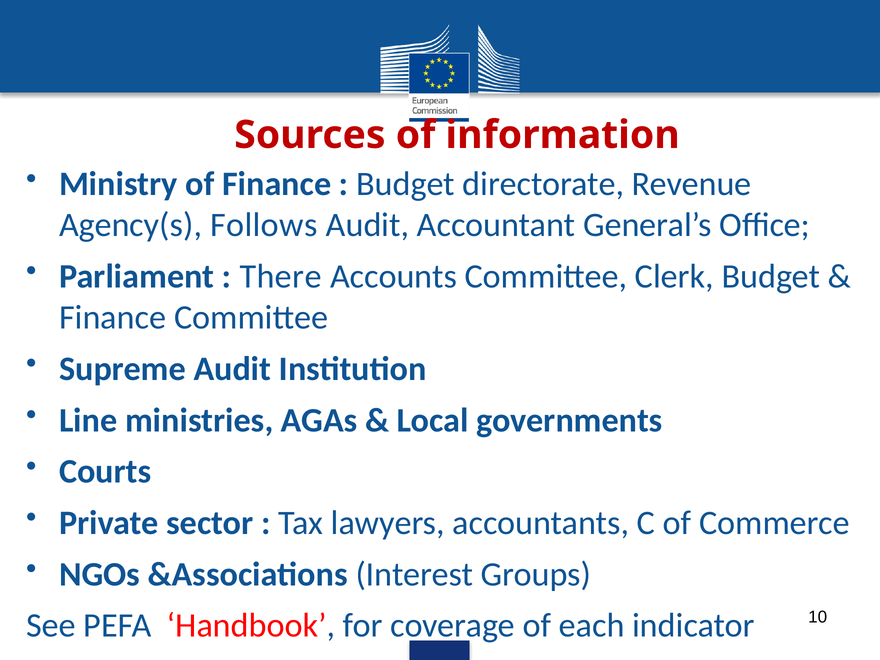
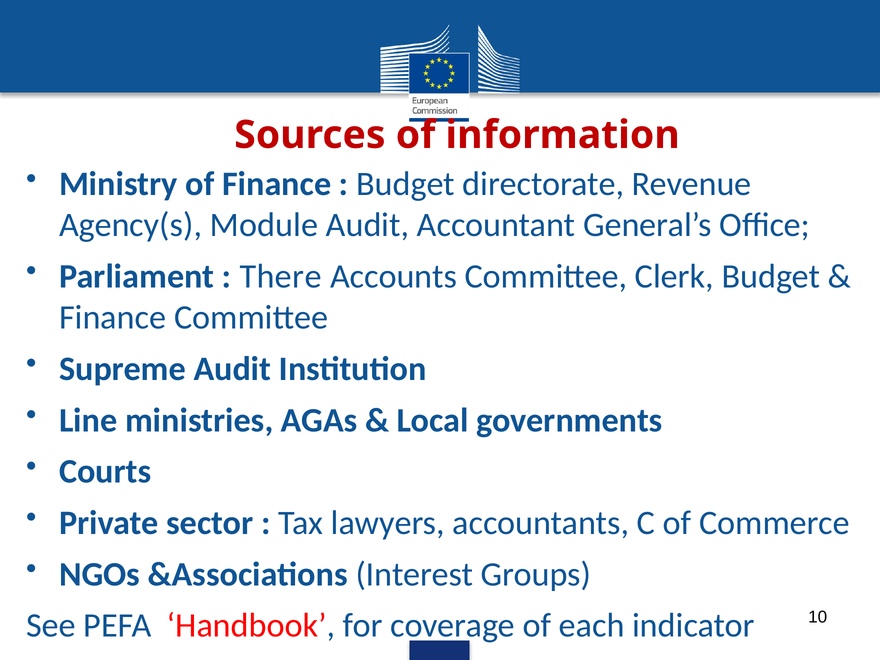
Follows: Follows -> Module
